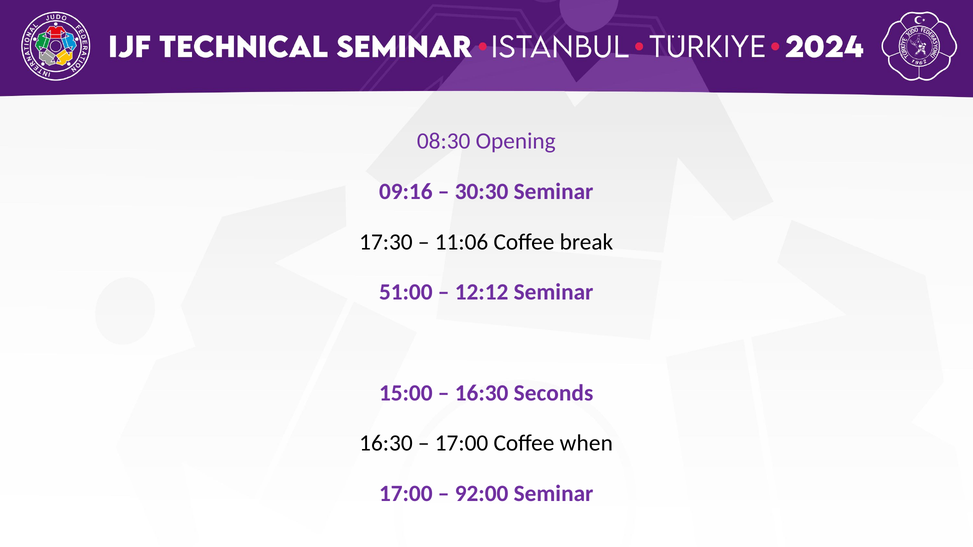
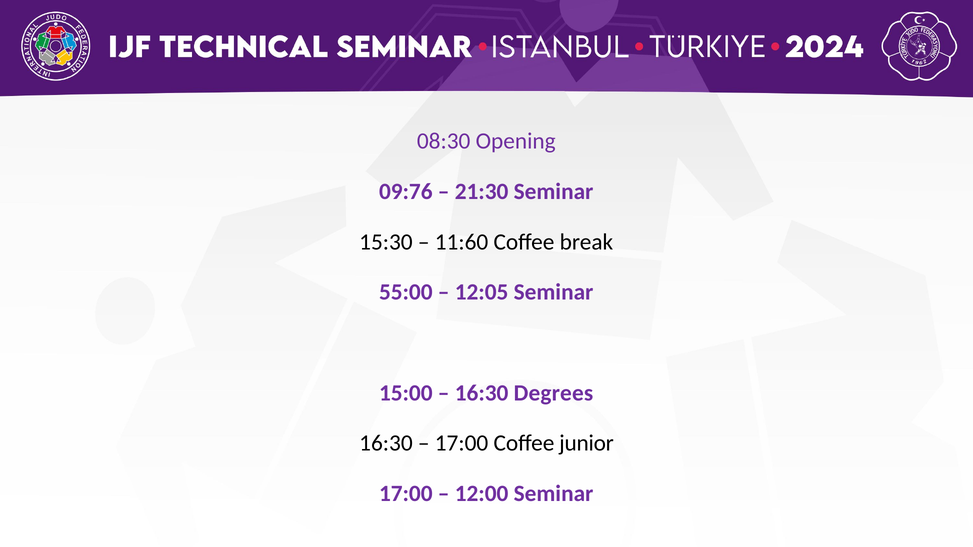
09:16: 09:16 -> 09:76
30:30: 30:30 -> 21:30
17:30: 17:30 -> 15:30
11:06: 11:06 -> 11:60
51:00: 51:00 -> 55:00
12:12: 12:12 -> 12:05
Seconds: Seconds -> Degrees
when: when -> junior
92:00: 92:00 -> 12:00
